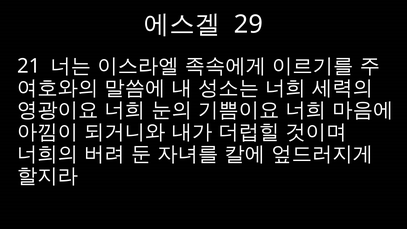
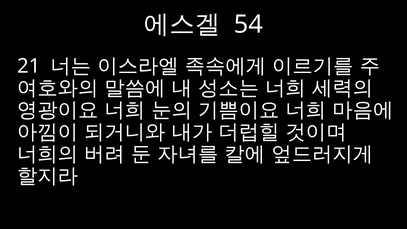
29: 29 -> 54
